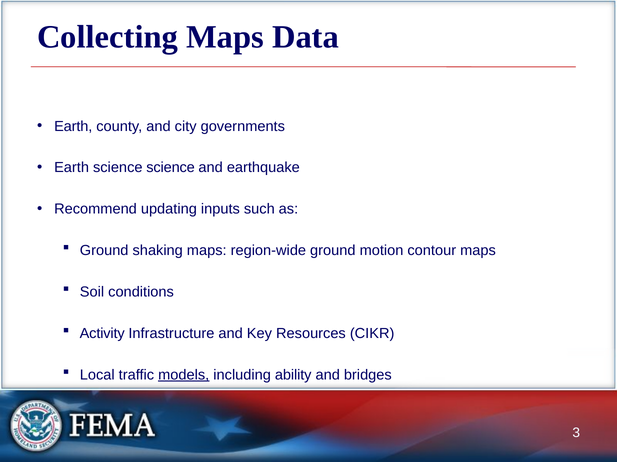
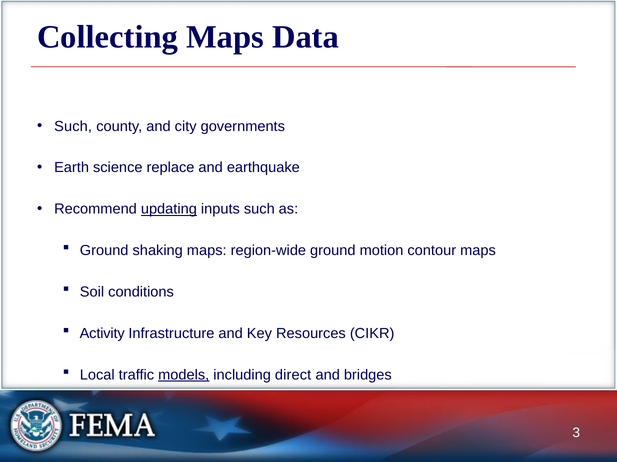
Earth at (73, 126): Earth -> Such
science science: science -> replace
updating underline: none -> present
ability: ability -> direct
